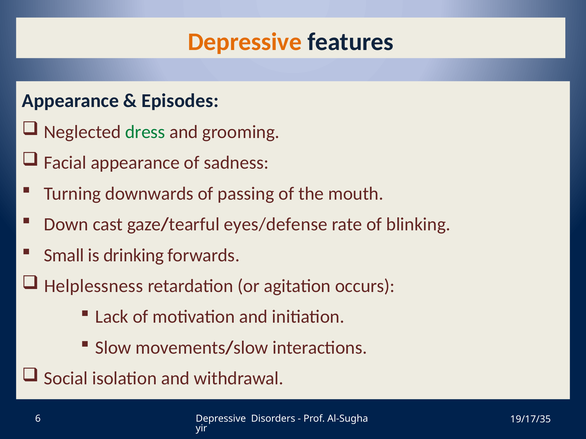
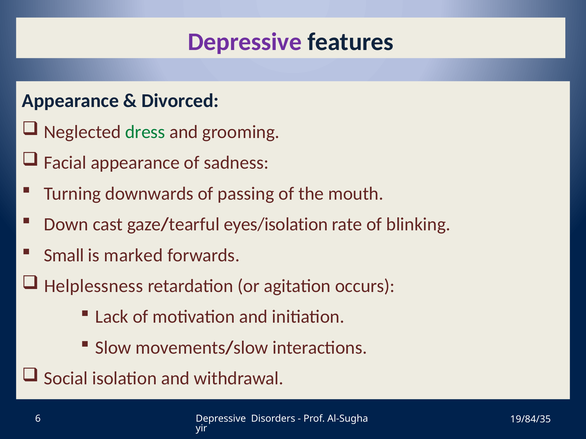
Depressive at (245, 42) colour: orange -> purple
Episodes: Episodes -> Divorced
eyes/defense: eyes/defense -> eyes/isolation
drinking: drinking -> marked
19/17/35: 19/17/35 -> 19/84/35
